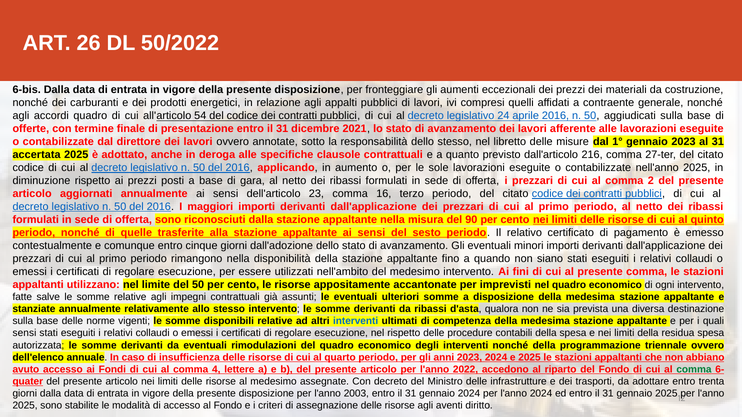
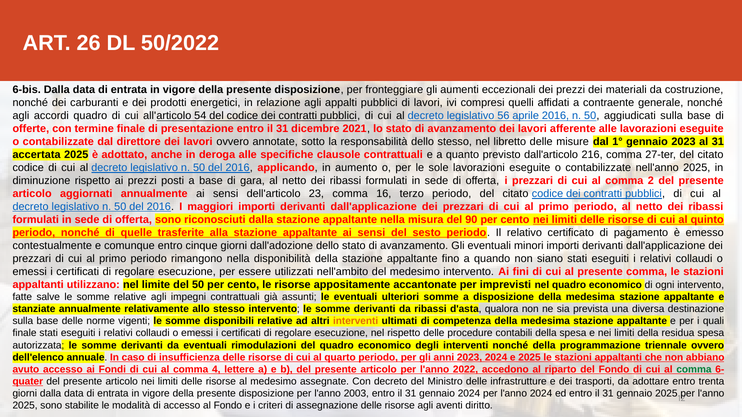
24: 24 -> 56
interventi at (356, 321) colour: blue -> orange
sensi at (24, 333): sensi -> finale
